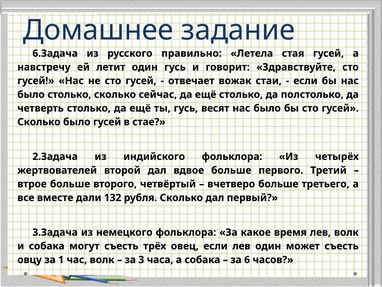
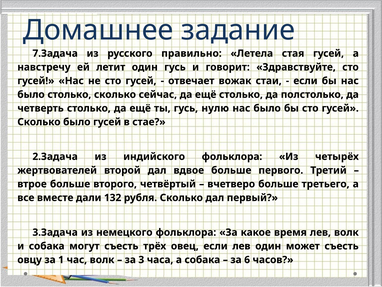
6.Задача: 6.Задача -> 7.Задача
весят: весят -> нулю
